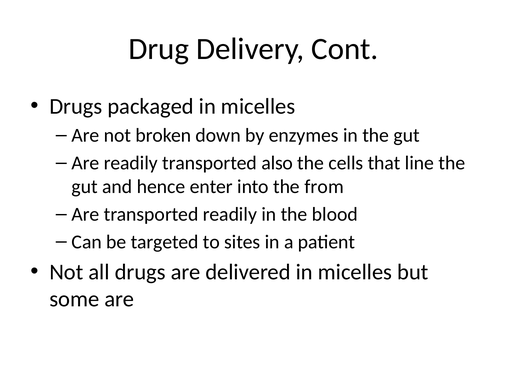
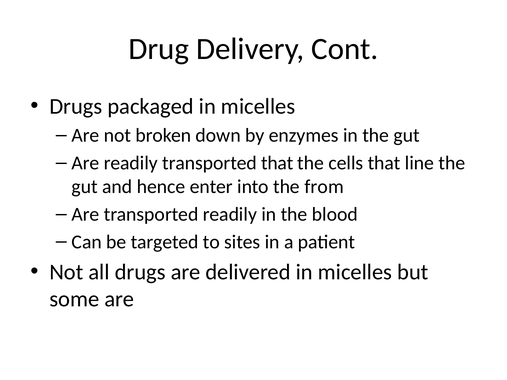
transported also: also -> that
